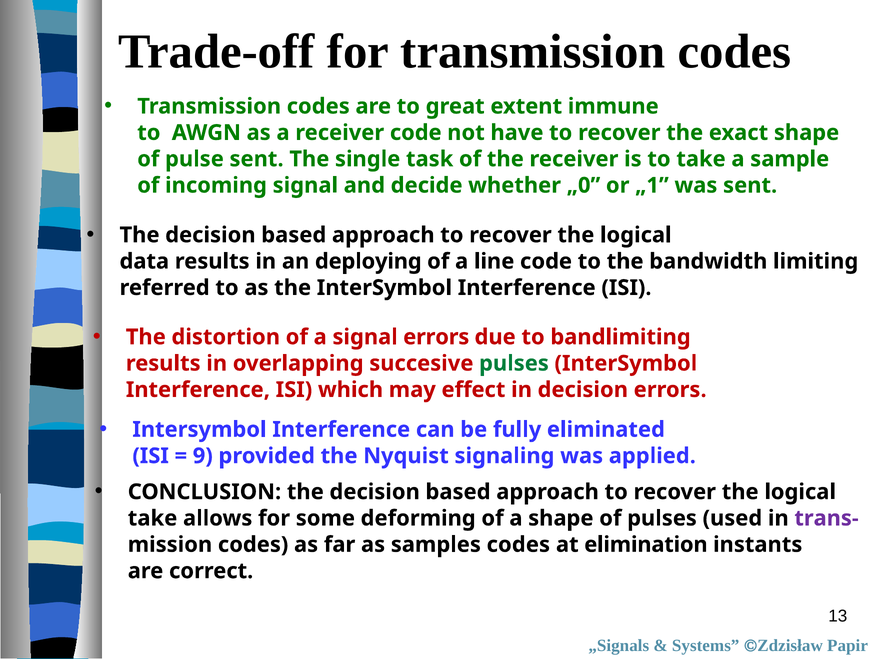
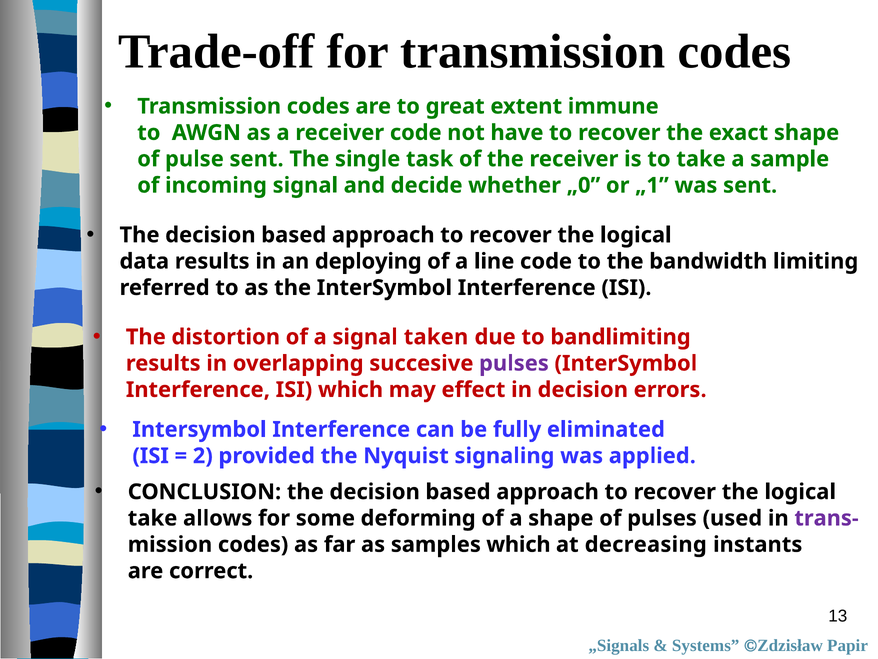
signal errors: errors -> taken
pulses at (514, 363) colour: green -> purple
9: 9 -> 2
samples codes: codes -> which
elimination: elimination -> decreasing
